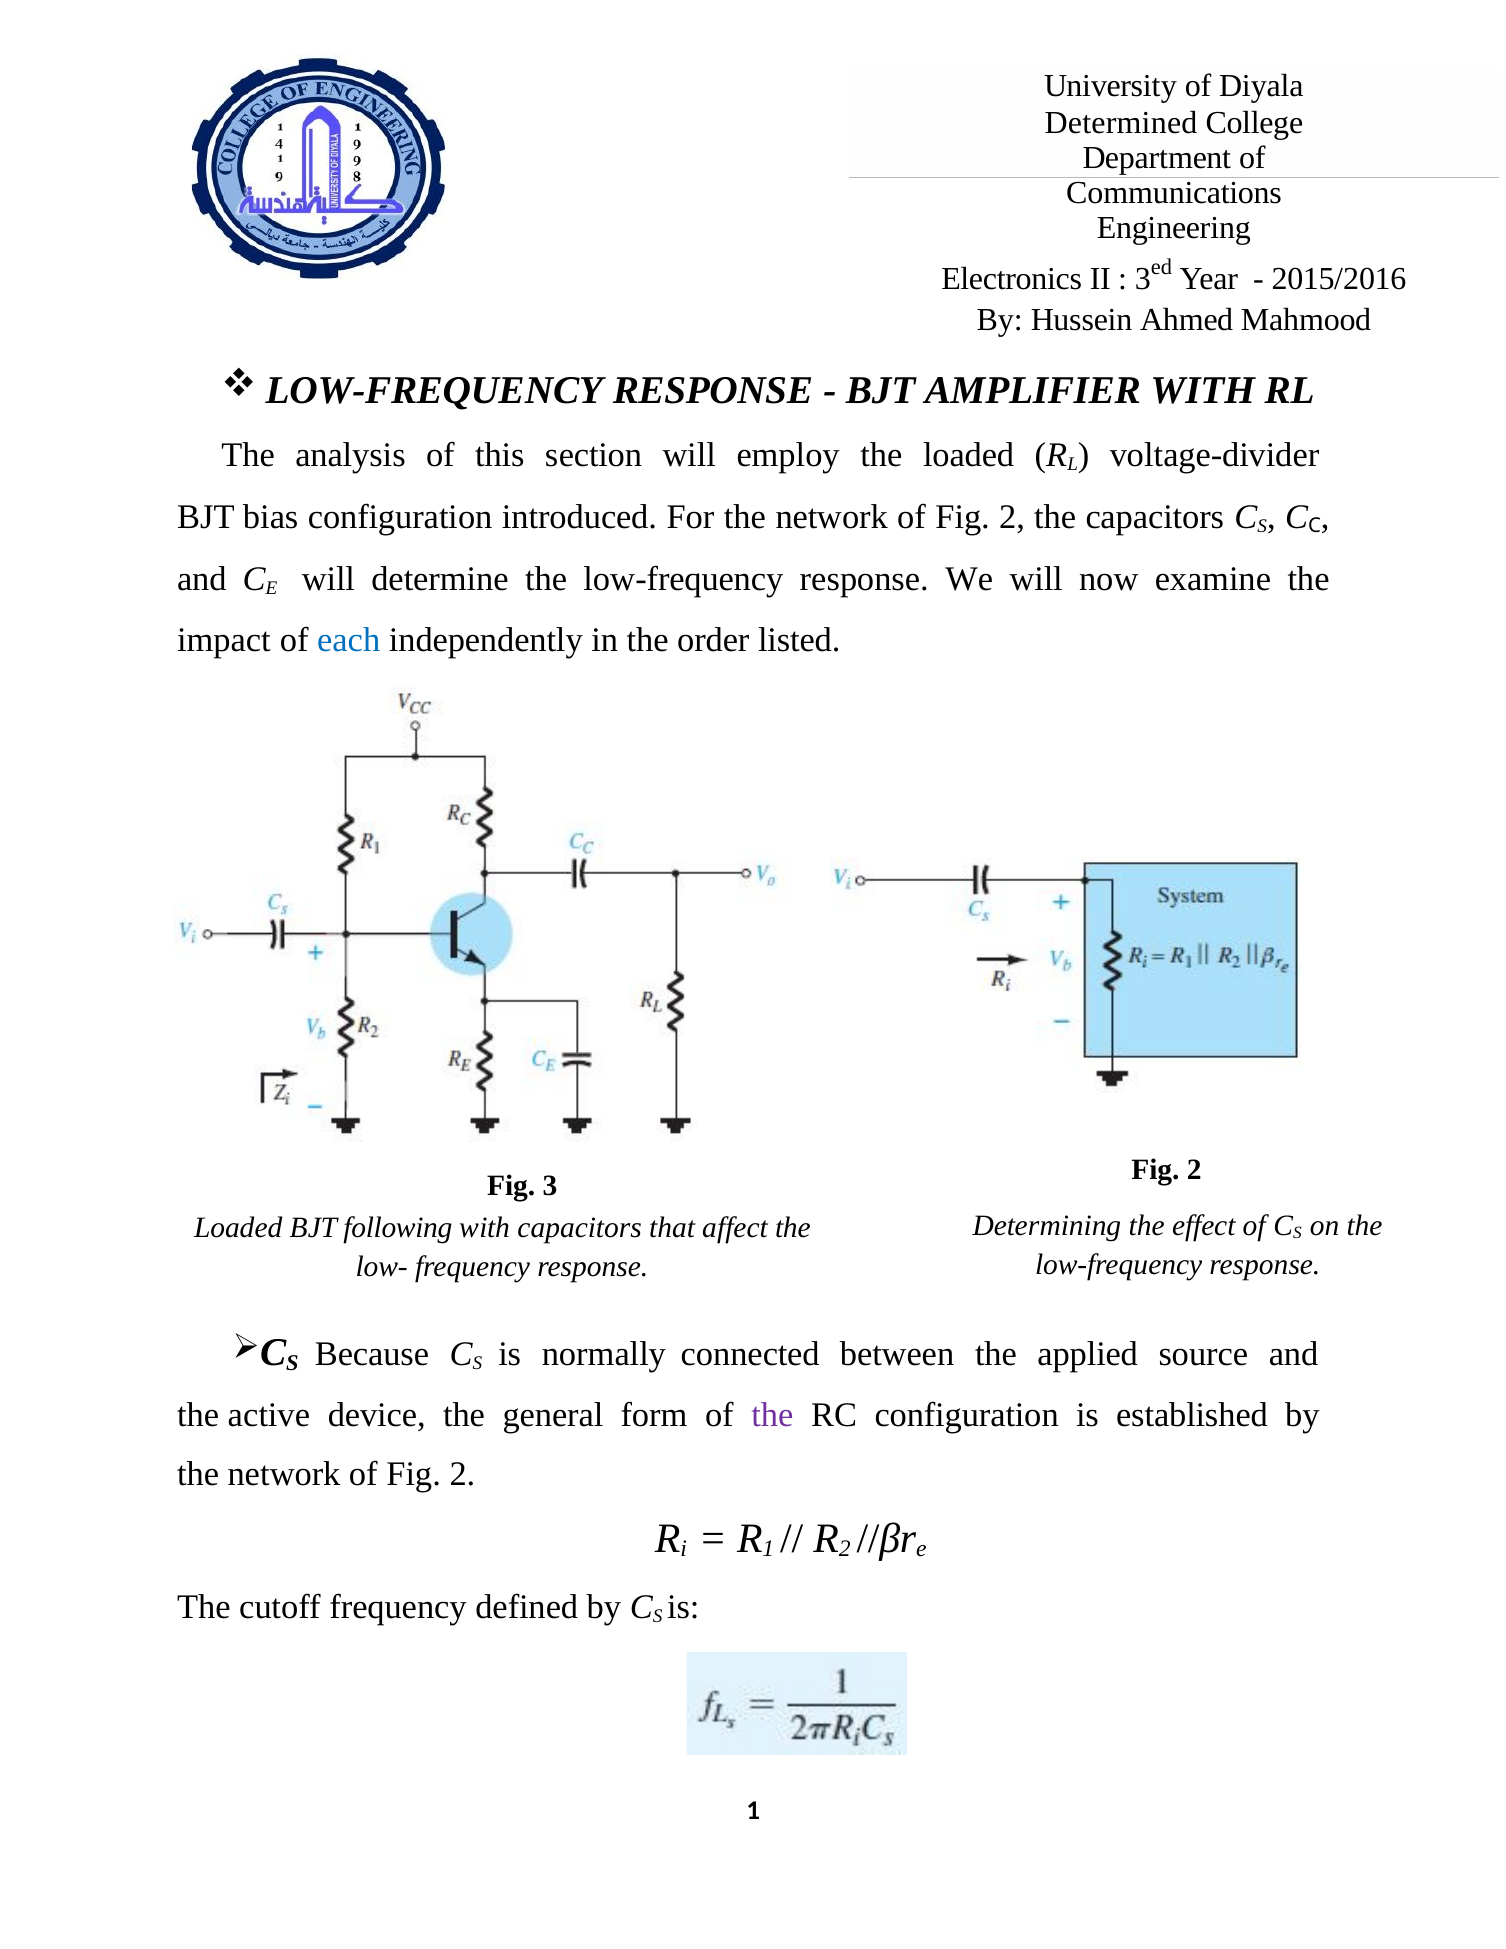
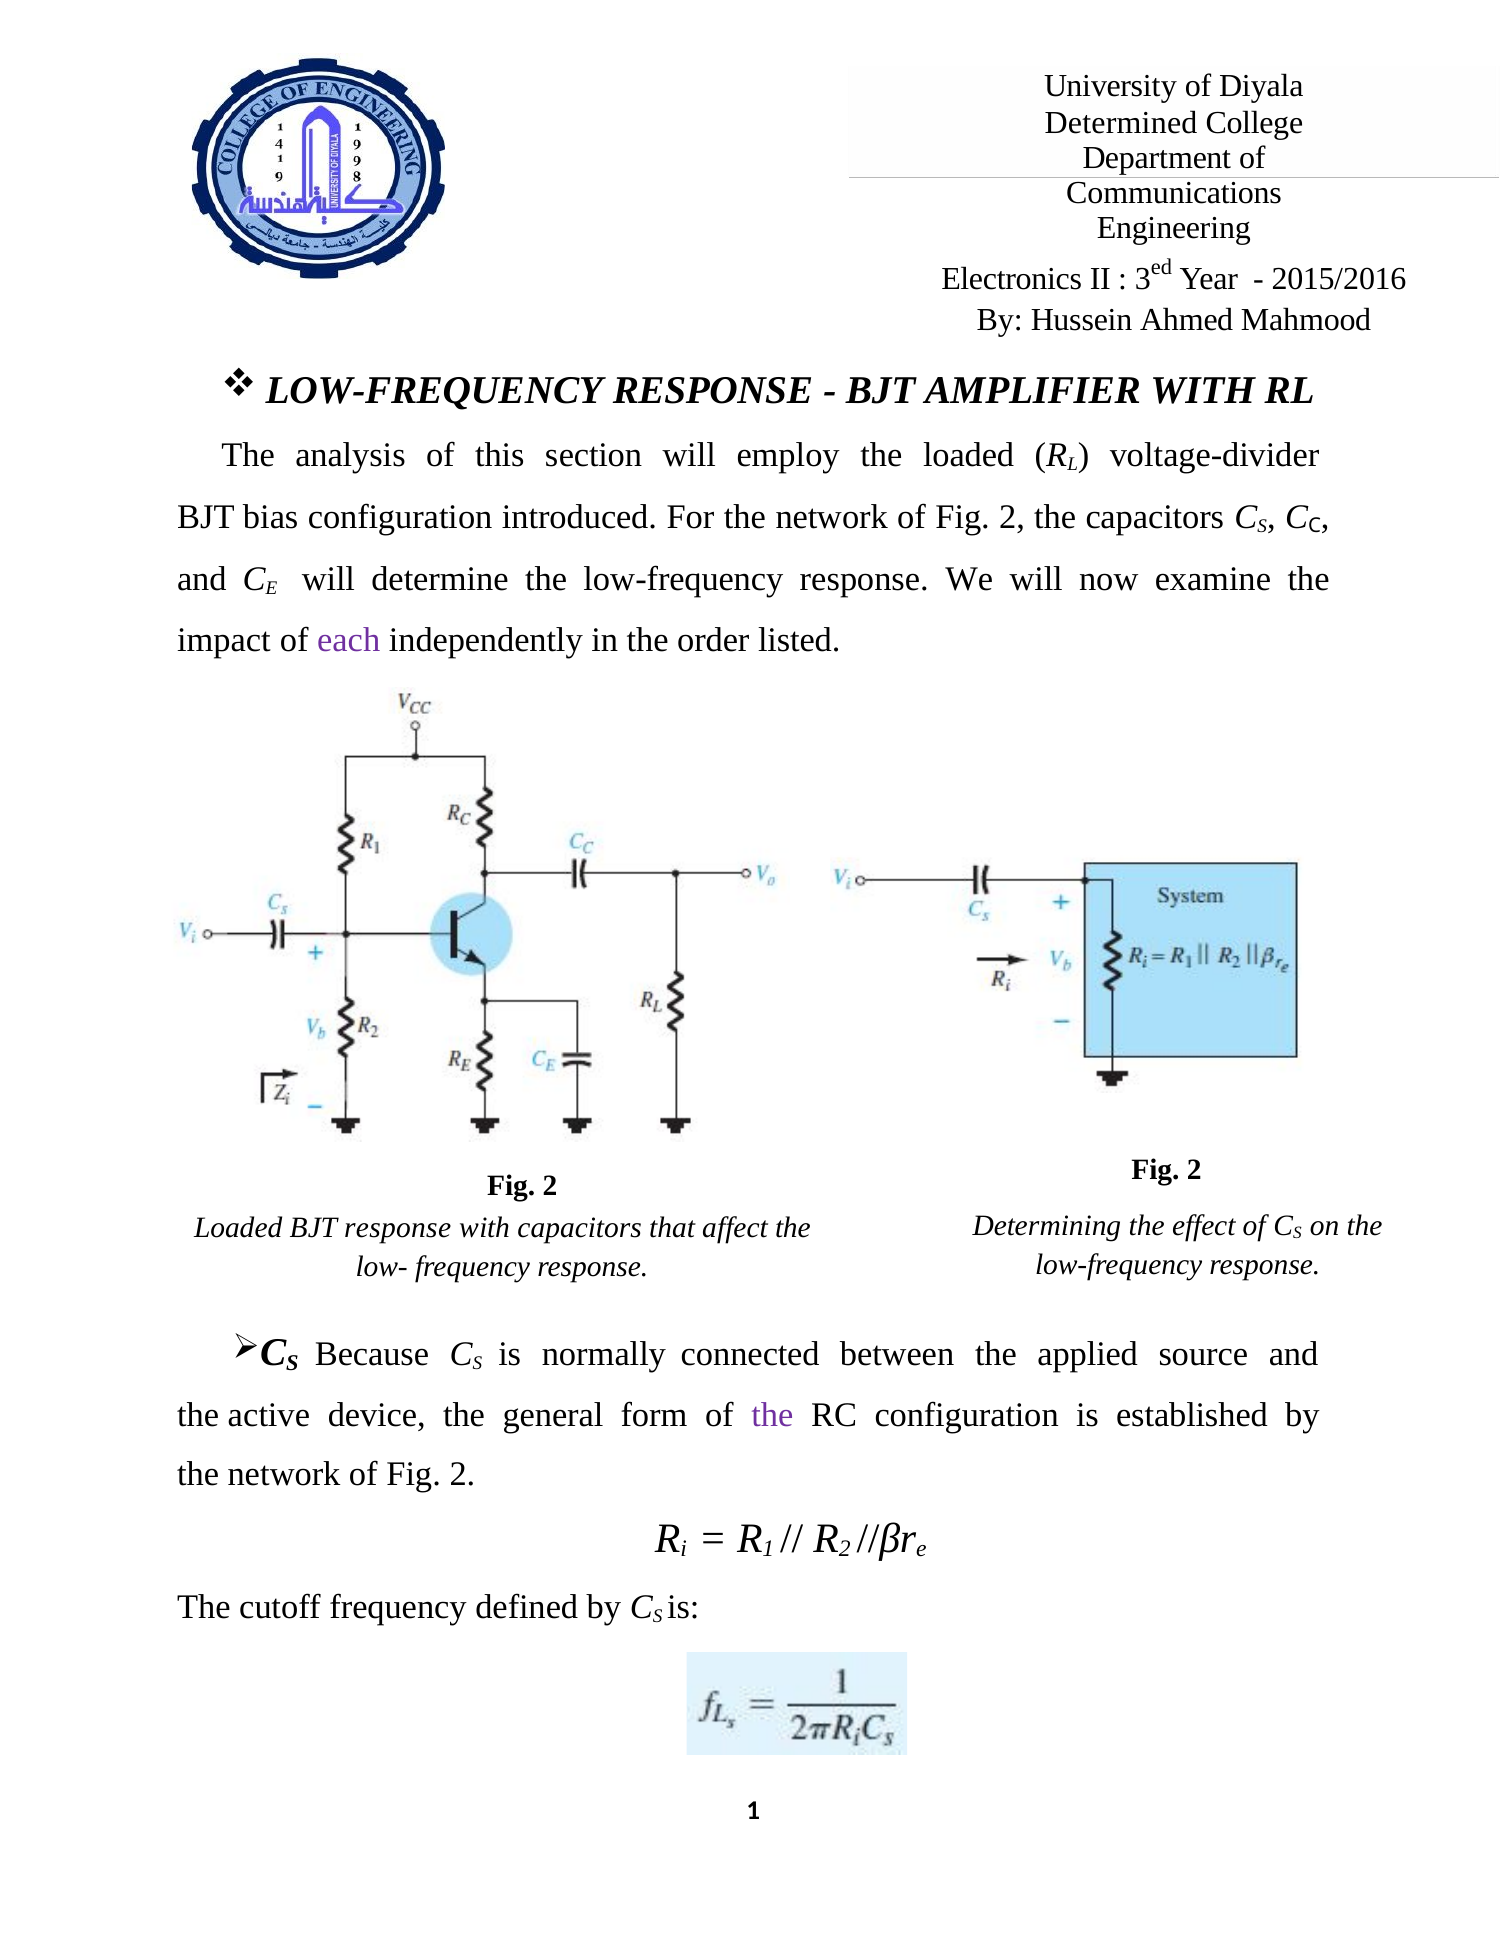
each colour: blue -> purple
3 at (550, 1186): 3 -> 2
BJT following: following -> response
